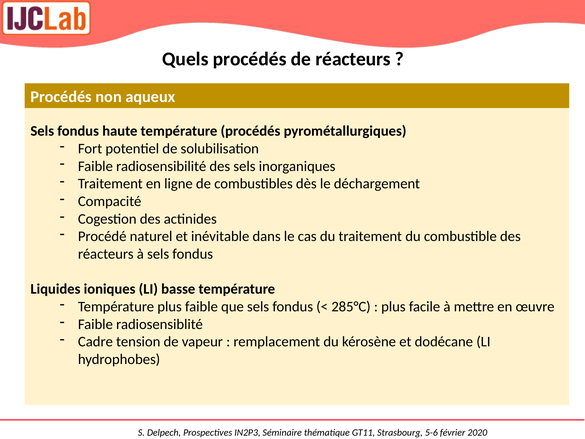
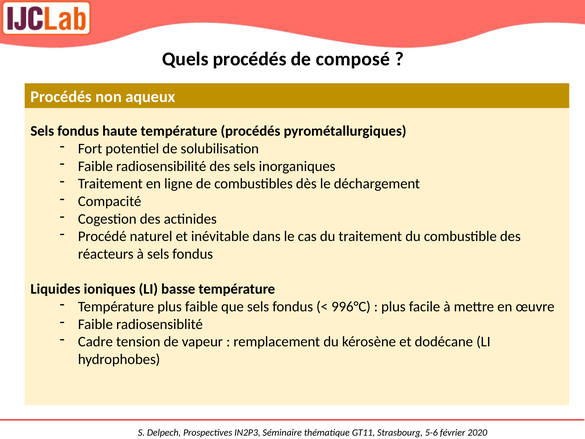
de réacteurs: réacteurs -> composé
285°C: 285°C -> 996°C
